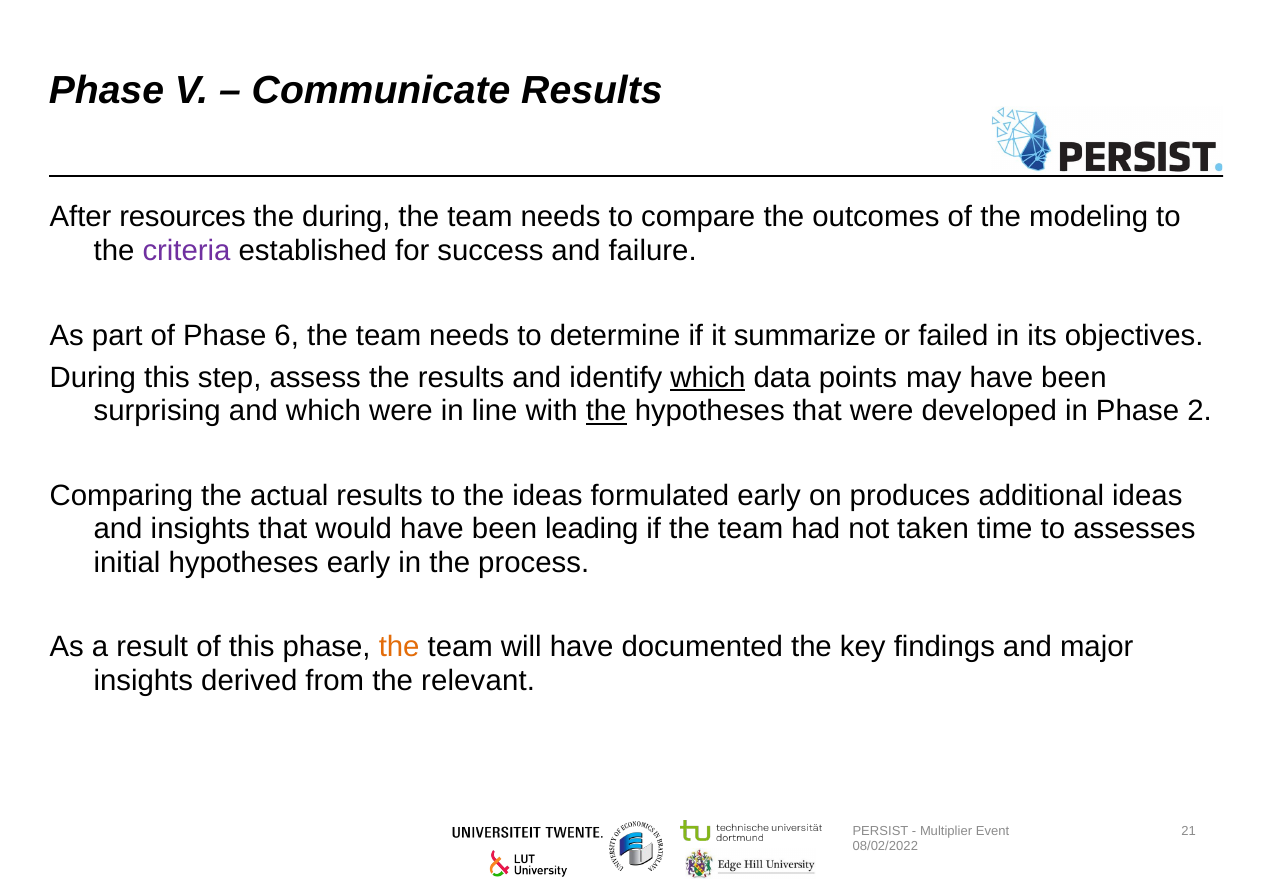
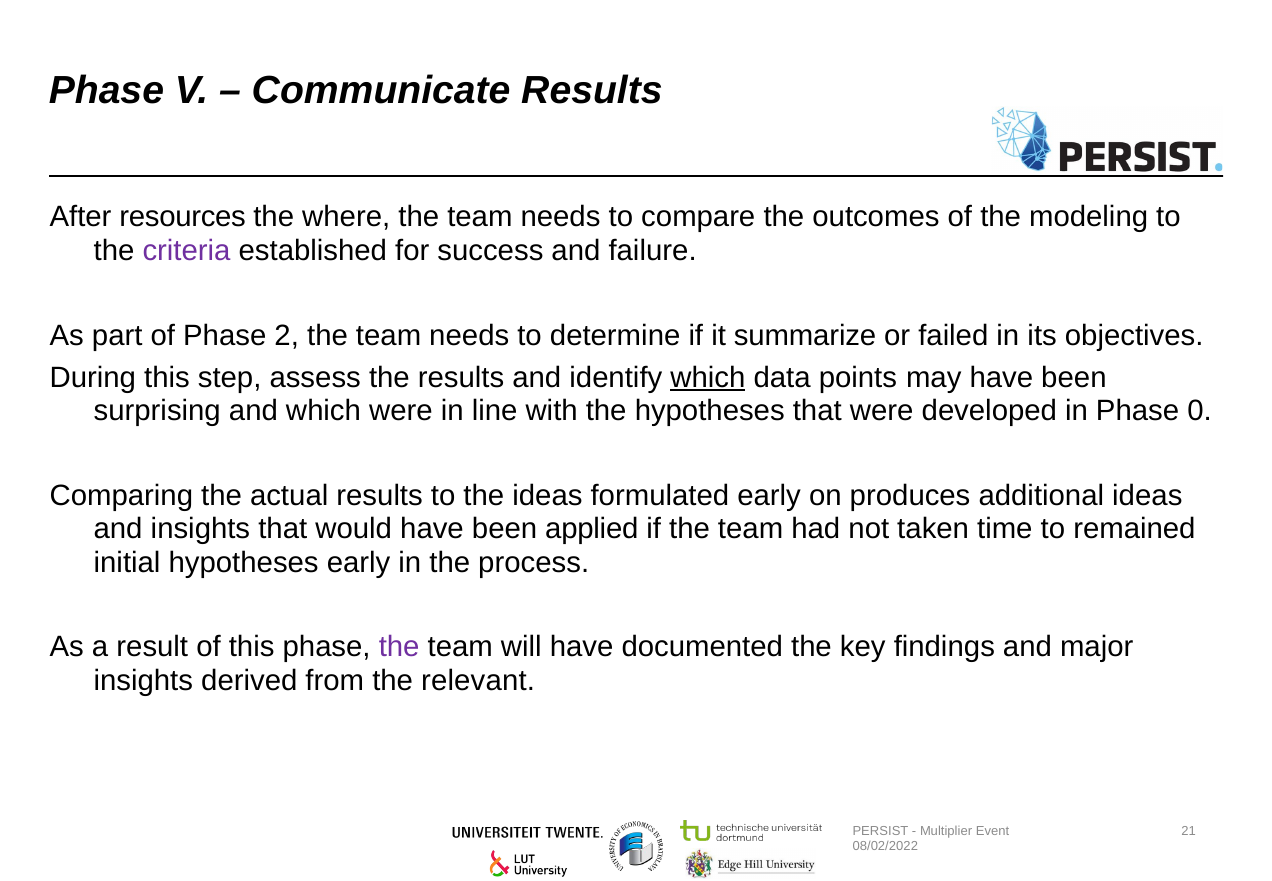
the during: during -> where
6: 6 -> 2
the at (606, 411) underline: present -> none
2: 2 -> 0
leading: leading -> applied
assesses: assesses -> remained
the at (399, 647) colour: orange -> purple
